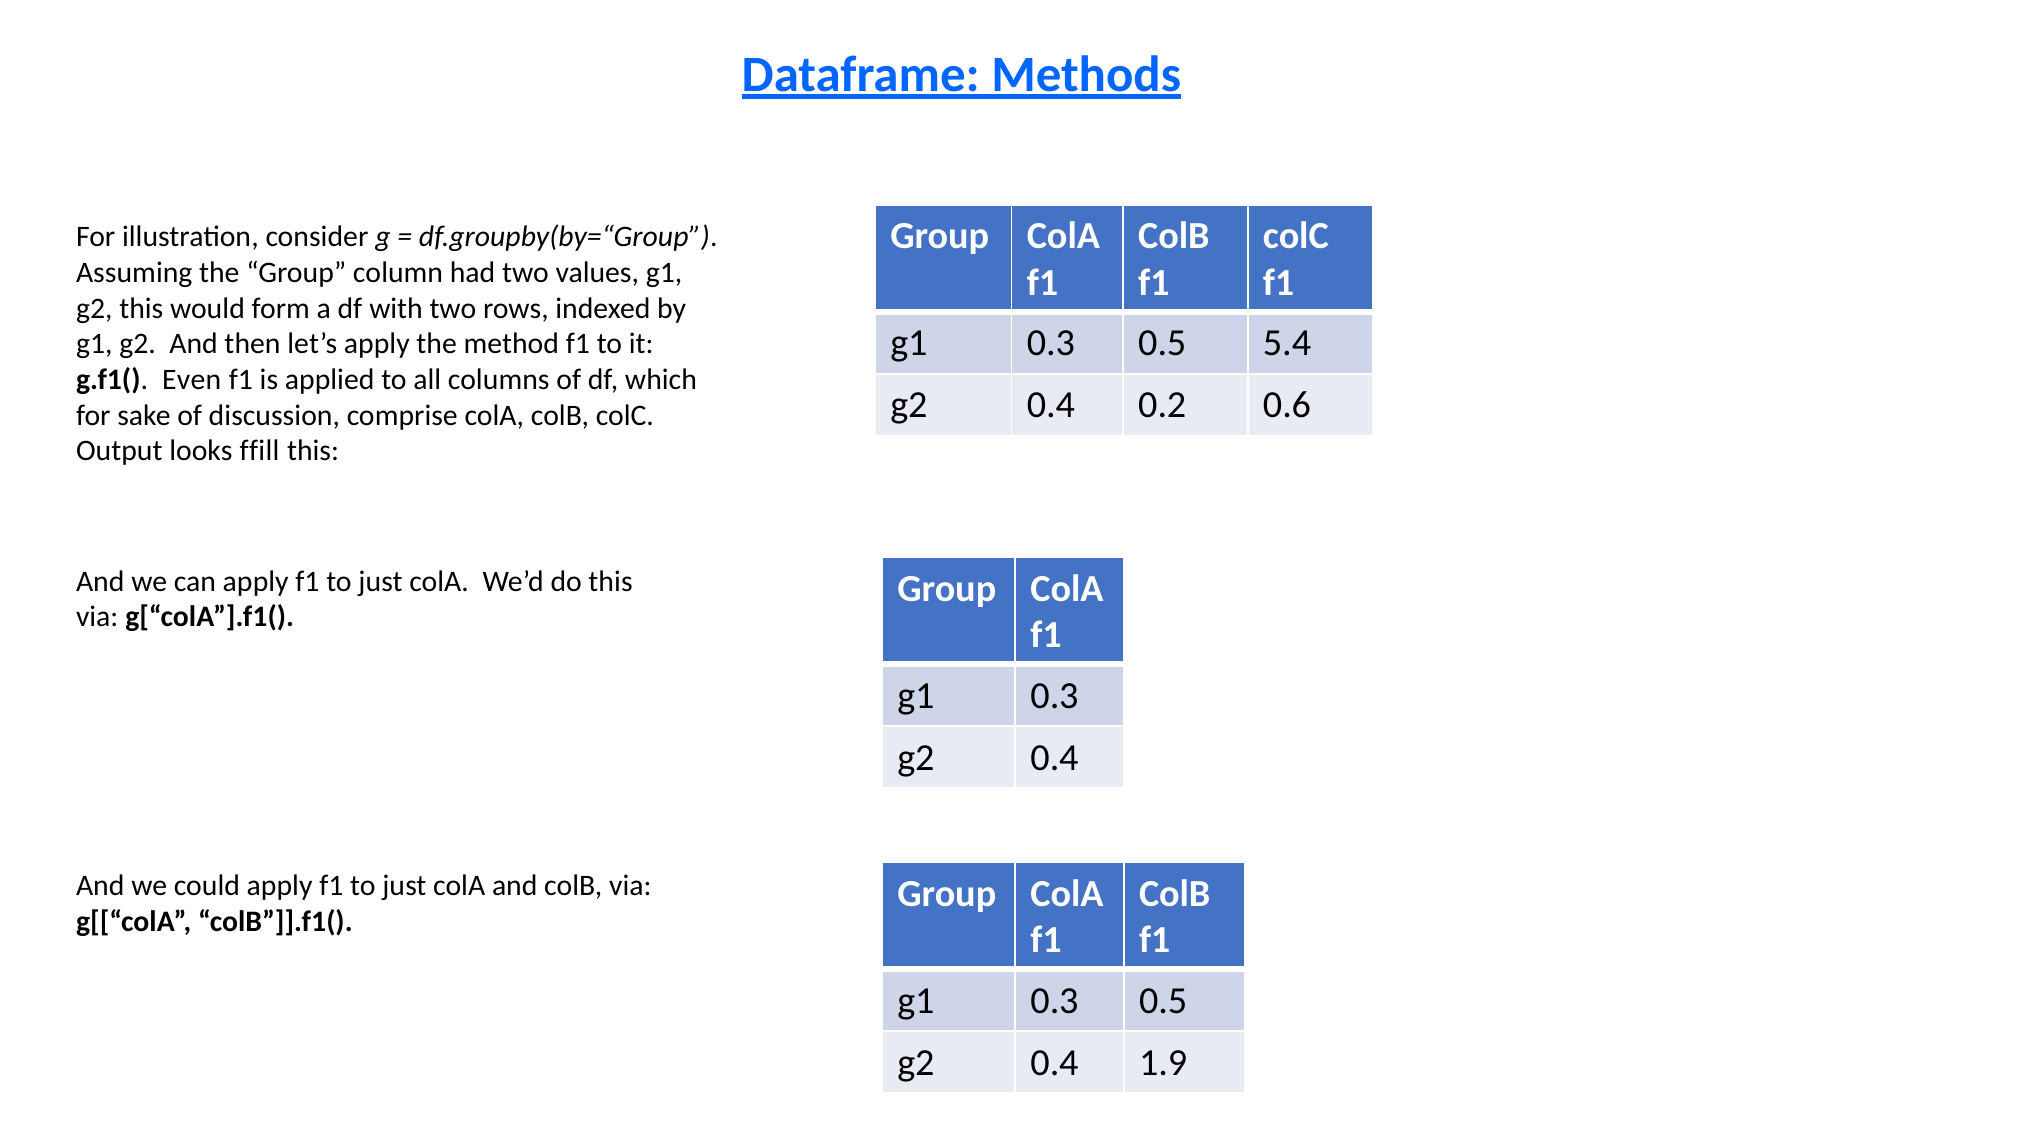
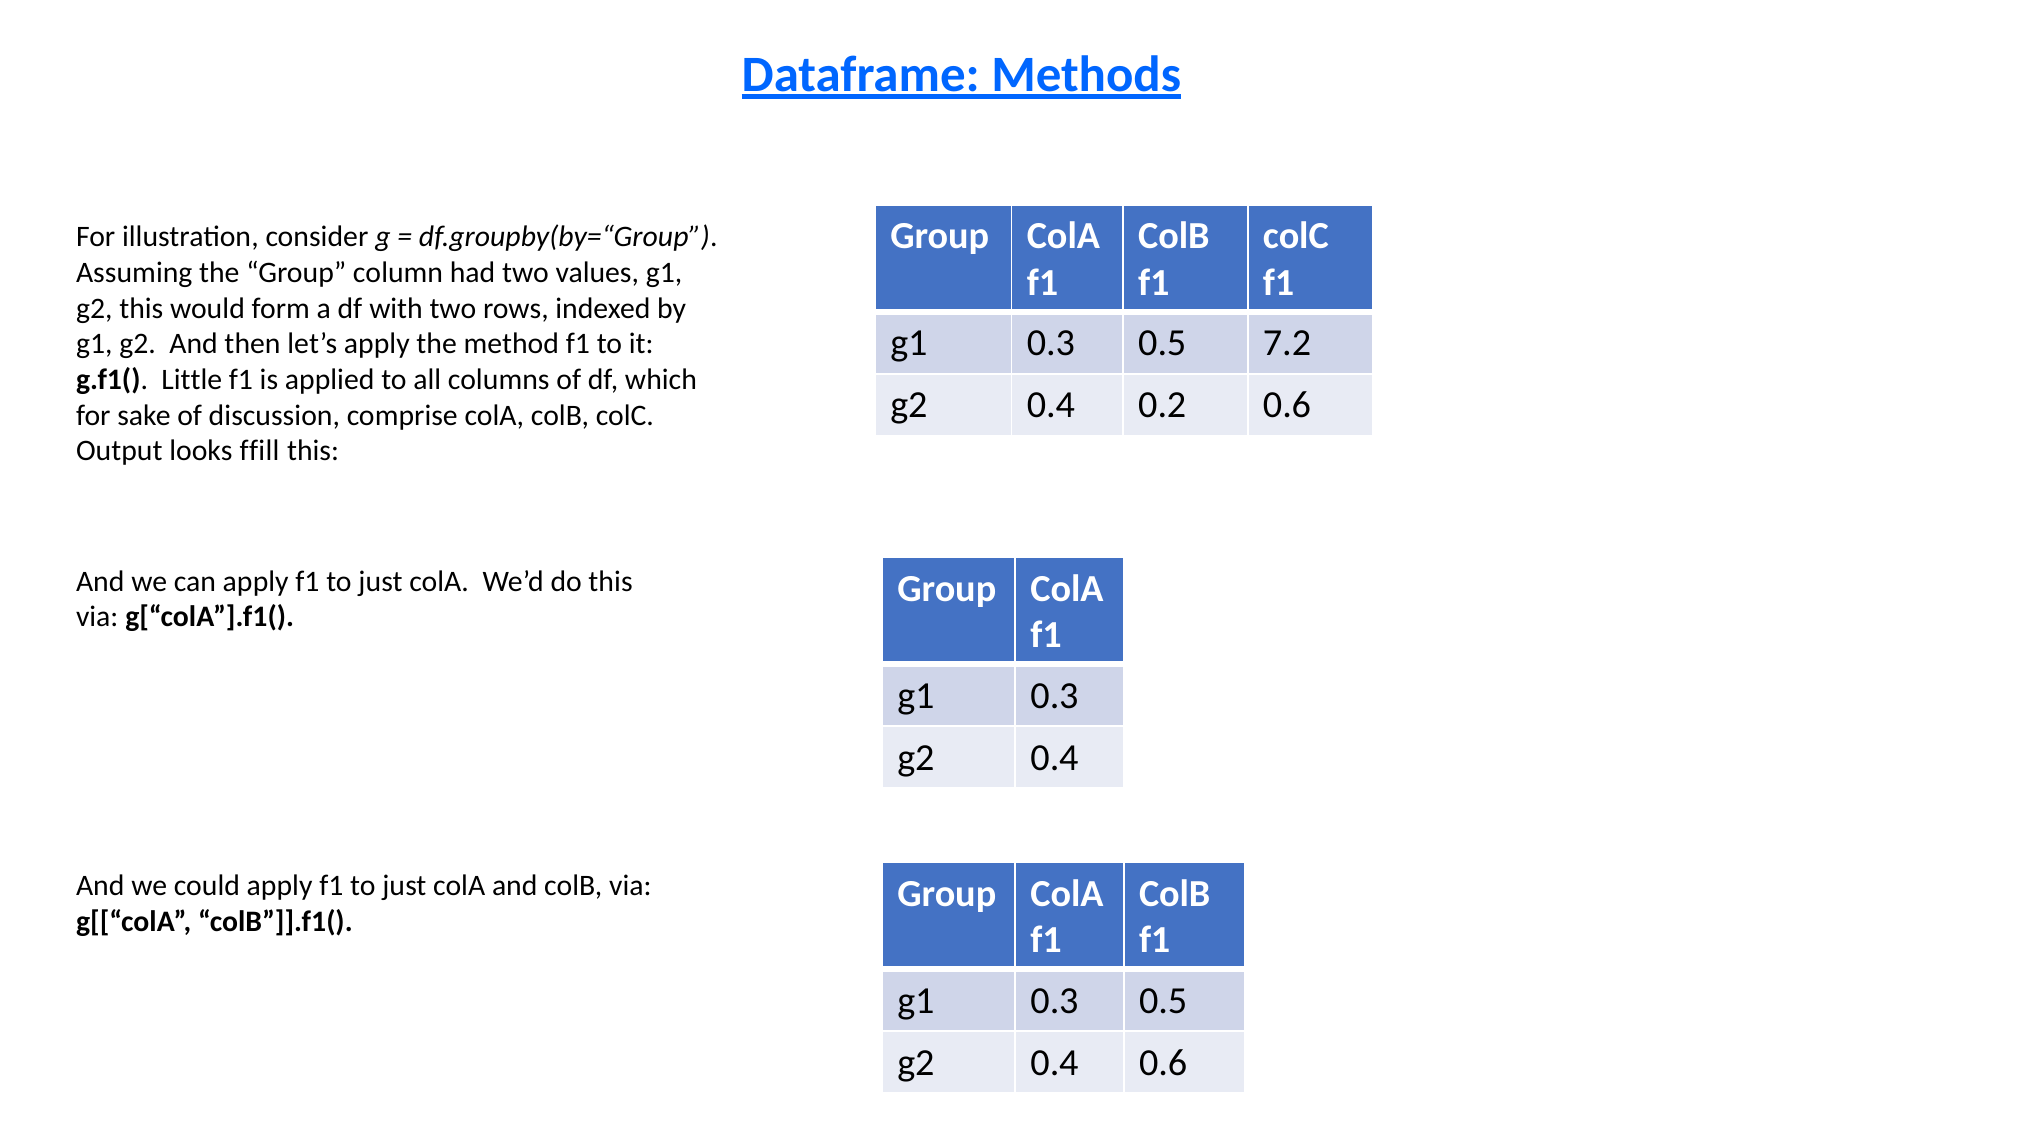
5.4: 5.4 -> 7.2
Even: Even -> Little
0.4 1.9: 1.9 -> 0.6
